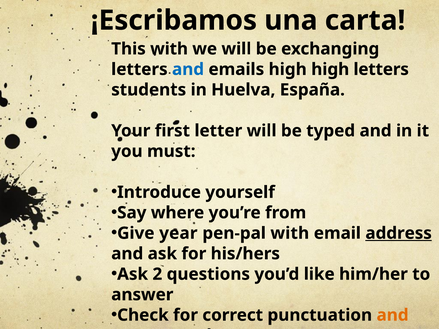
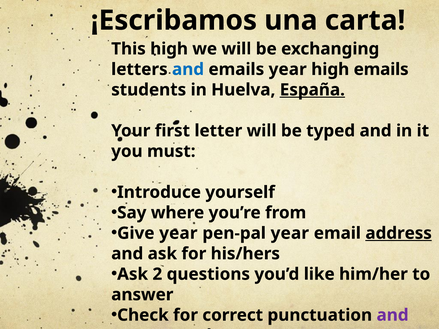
This with: with -> high
emails high: high -> year
high letters: letters -> emails
España underline: none -> present
pen-pal with: with -> year
and at (393, 315) colour: orange -> purple
